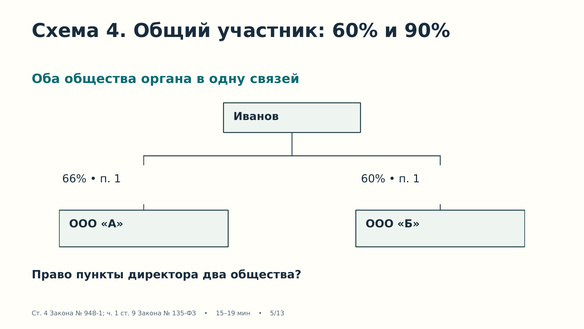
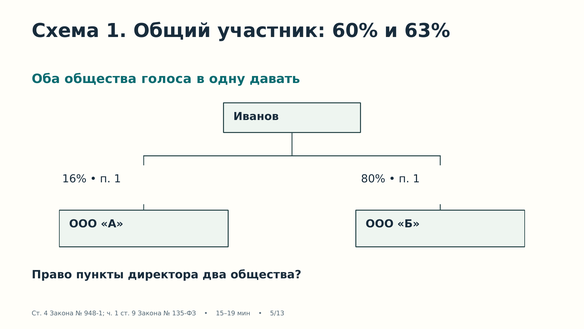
Схема 4: 4 -> 1
90%: 90% -> 63%
органа: органа -> голоса
связей: связей -> давать
66%: 66% -> 16%
1 60%: 60% -> 80%
